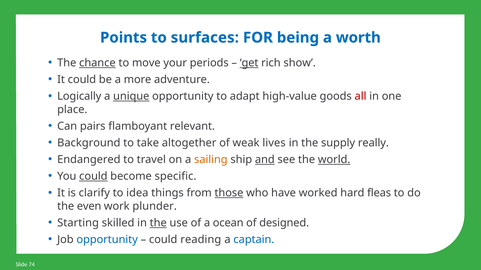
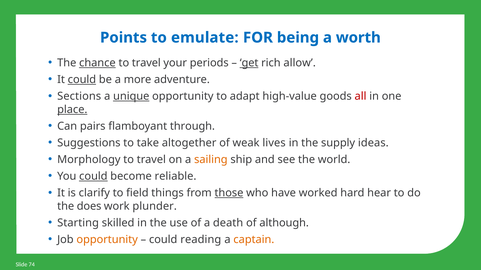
surfaces: surfaces -> emulate
move at (146, 63): move -> travel
show: show -> allow
could at (82, 80) underline: none -> present
Logically: Logically -> Sections
place underline: none -> present
relevant: relevant -> through
Background: Background -> Suggestions
really: really -> ideas
Endangered: Endangered -> Morphology
and underline: present -> none
world underline: present -> none
specific: specific -> reliable
idea: idea -> field
fleas: fleas -> hear
even: even -> does
the at (158, 223) underline: present -> none
ocean: ocean -> death
designed: designed -> although
opportunity at (107, 240) colour: blue -> orange
captain colour: blue -> orange
